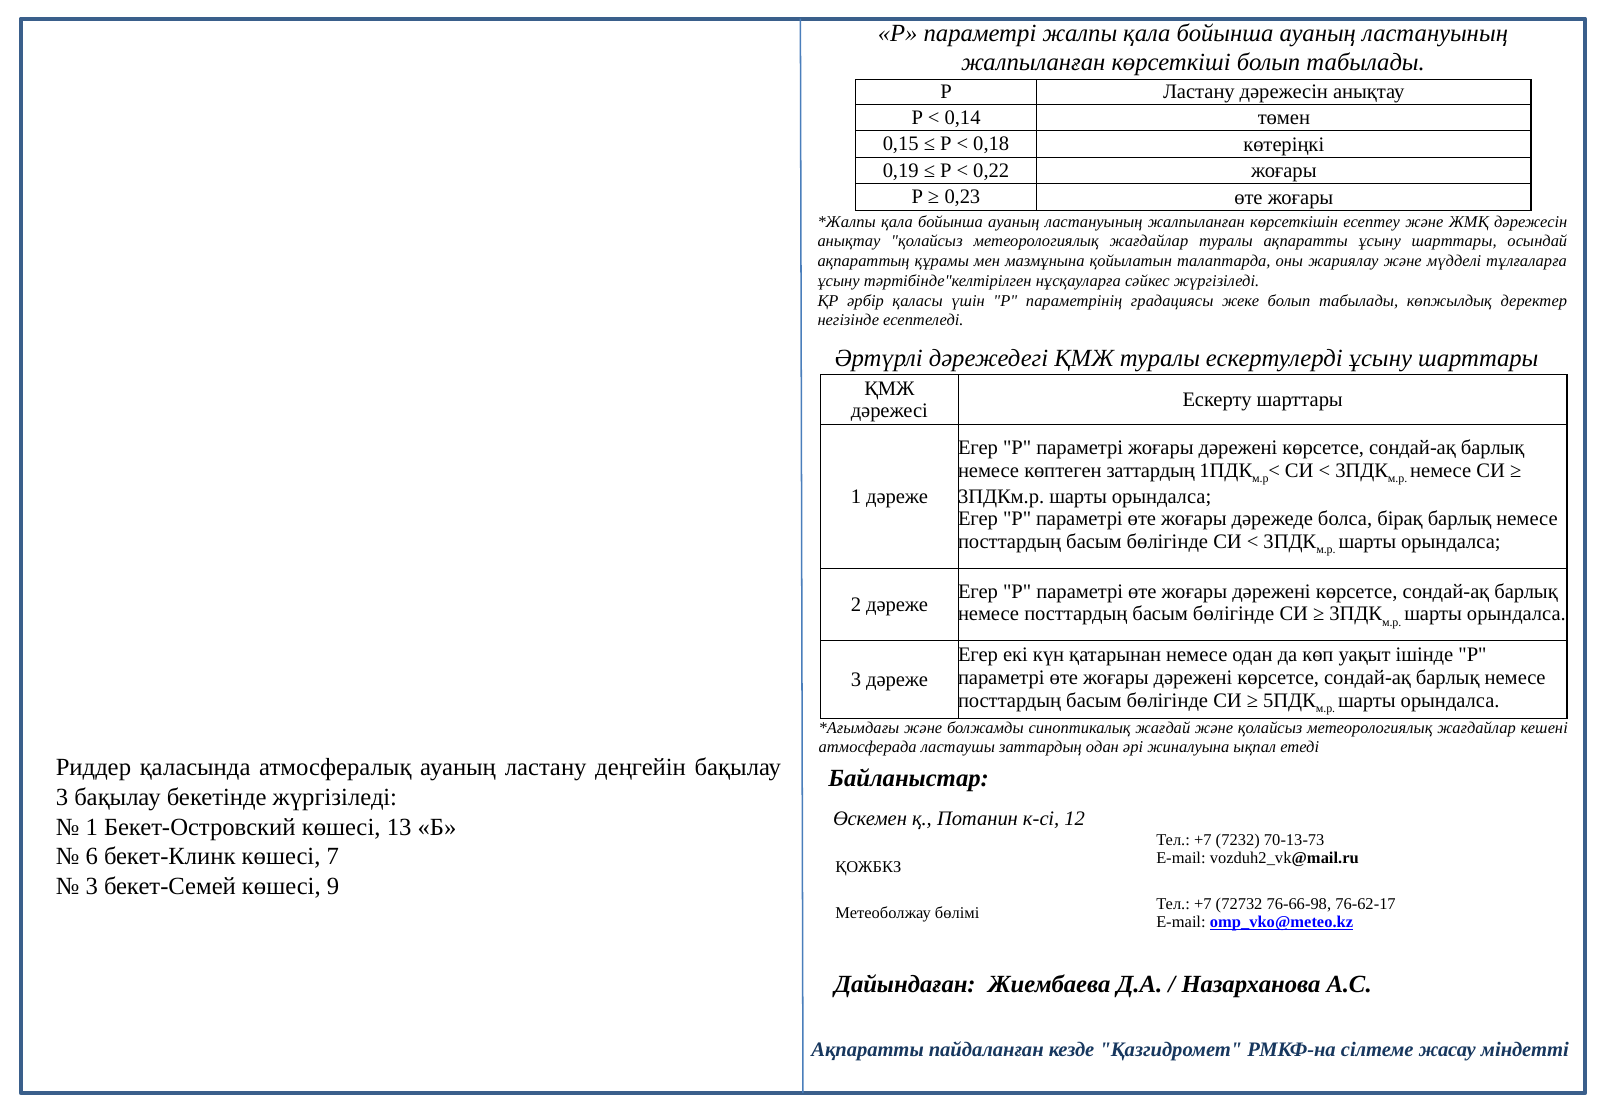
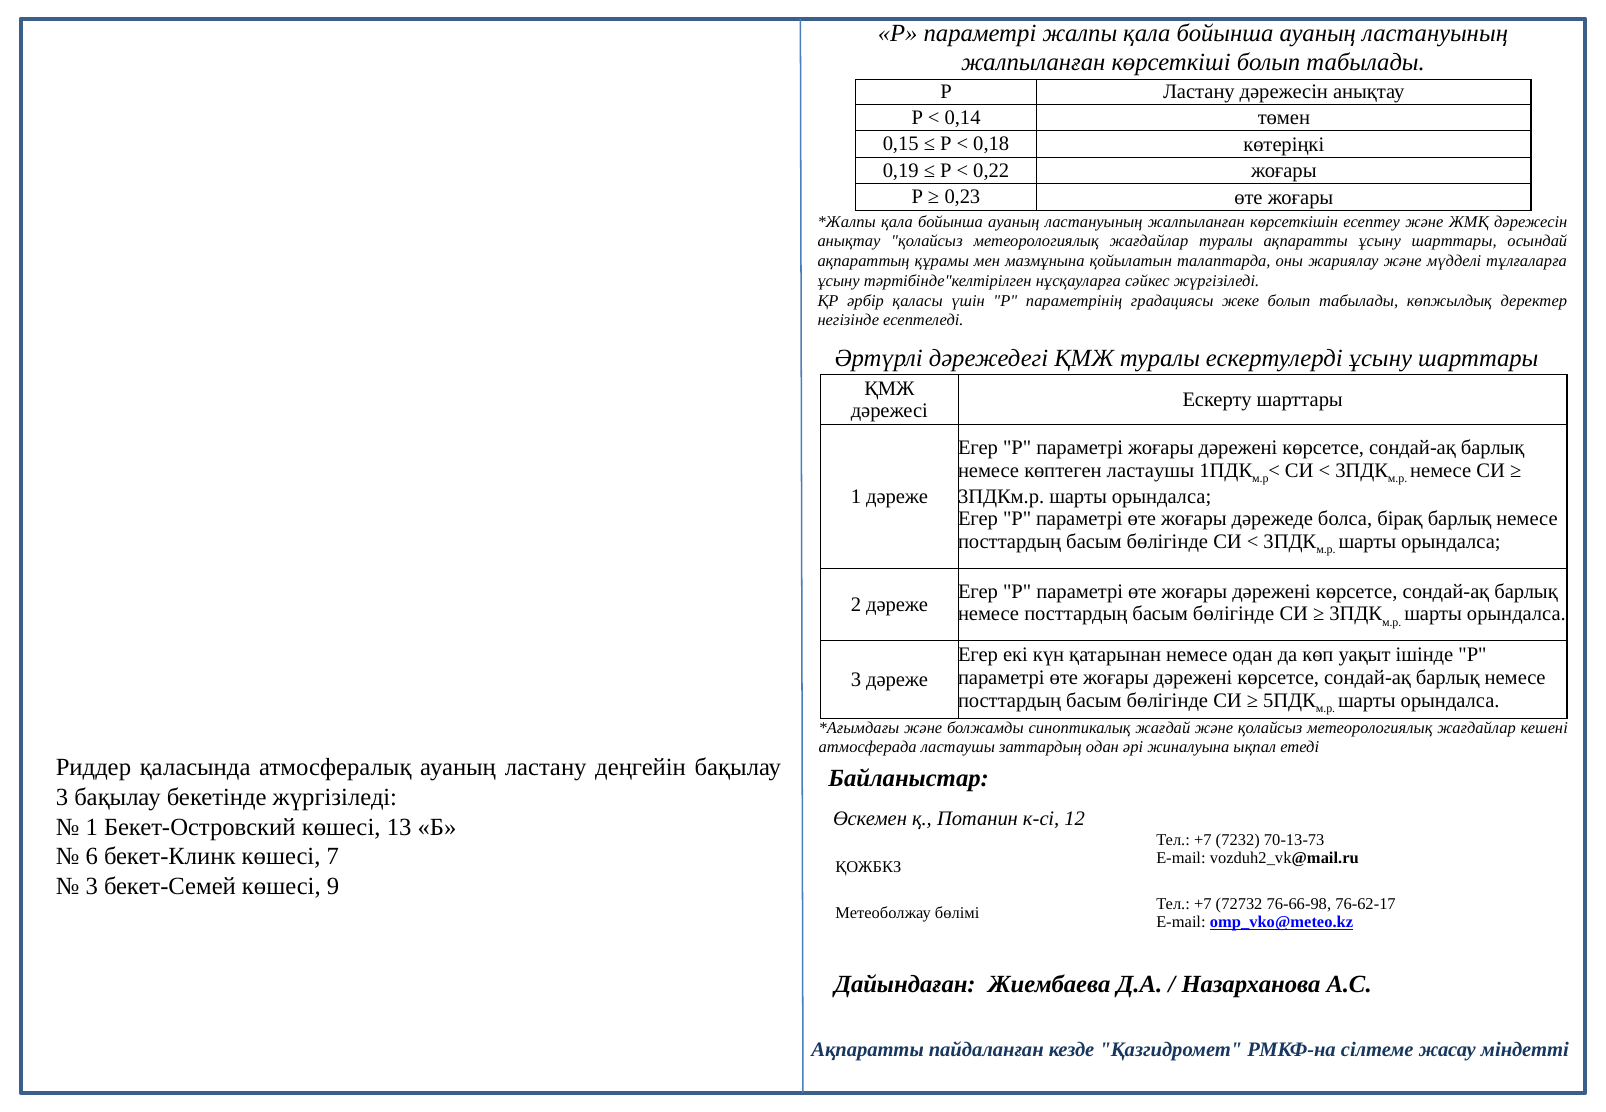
көптеген заттардың: заттардың -> ластаушы
